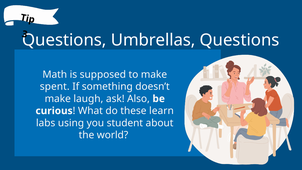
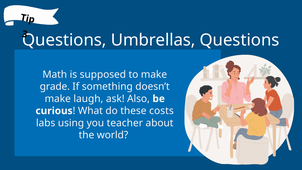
spent: spent -> grade
learn: learn -> costs
student: student -> teacher
